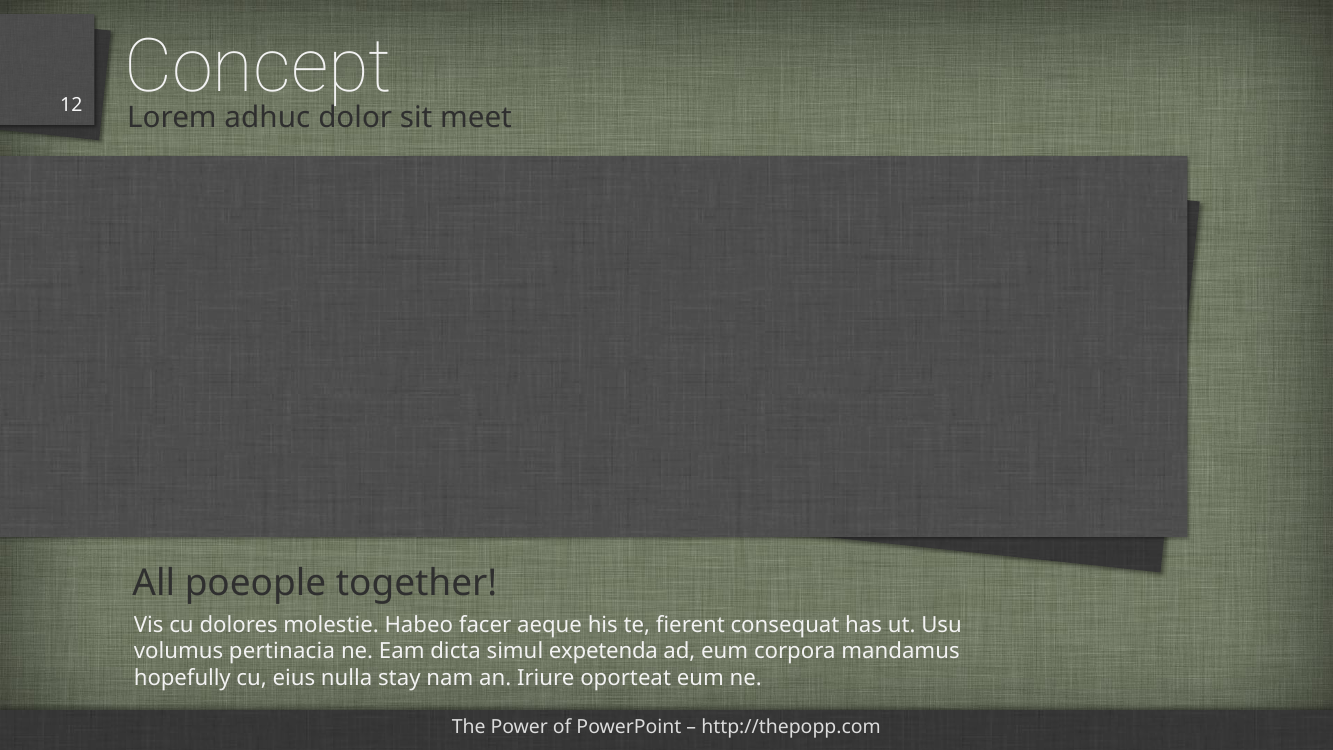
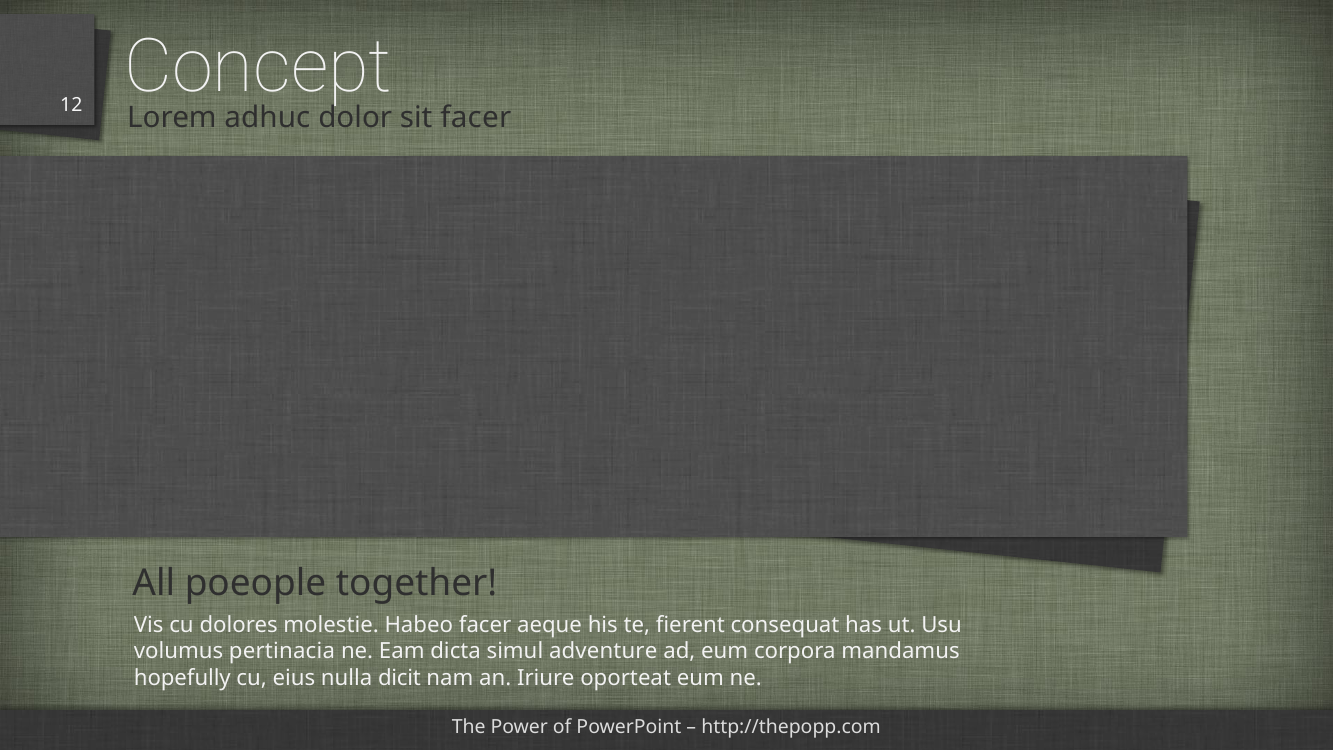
sit meet: meet -> facer
expetenda: expetenda -> adventure
stay: stay -> dicit
